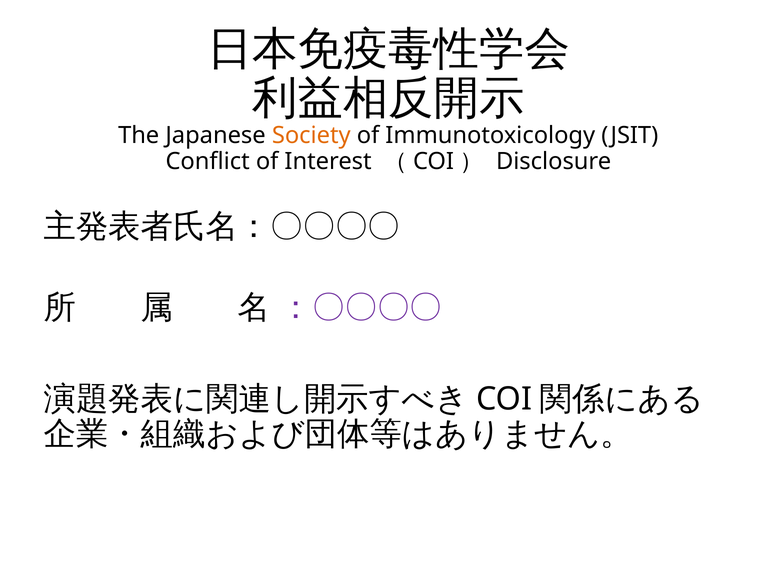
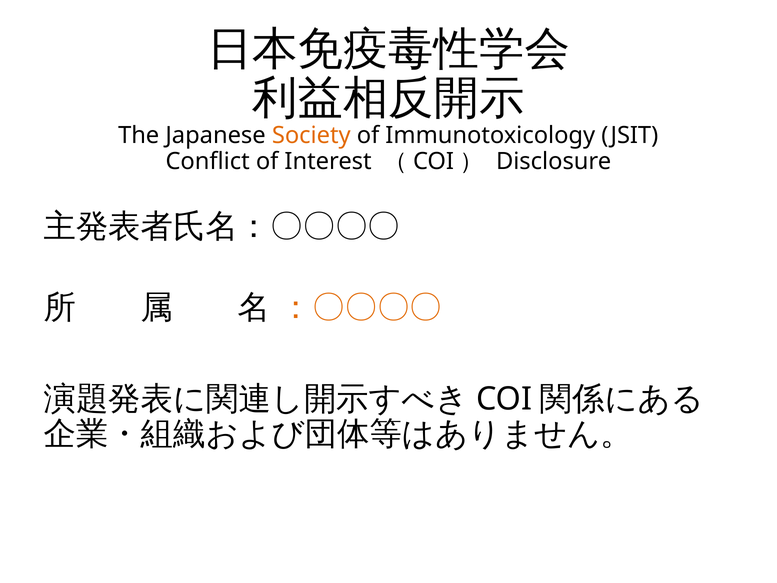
：〇〇〇〇 colour: purple -> orange
